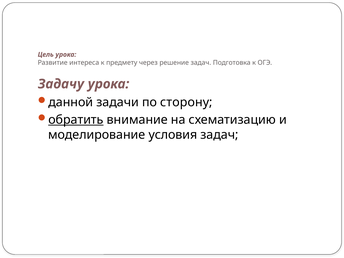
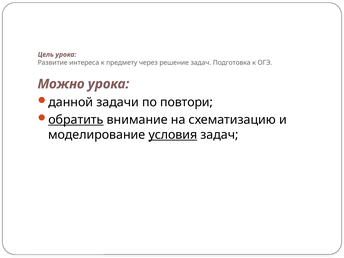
Задачу: Задачу -> Можно
сторону: сторону -> повтори
условия underline: none -> present
